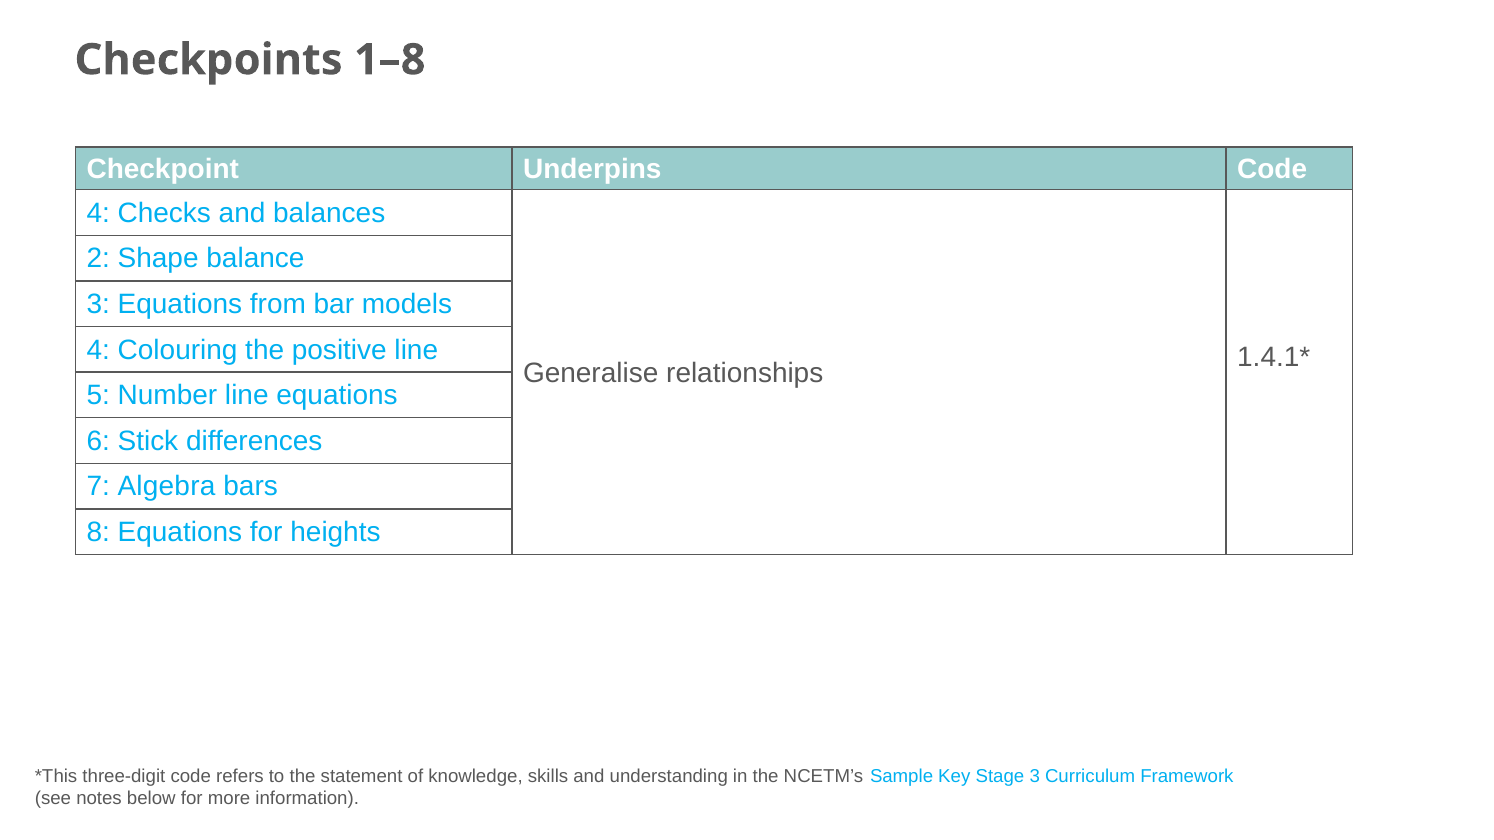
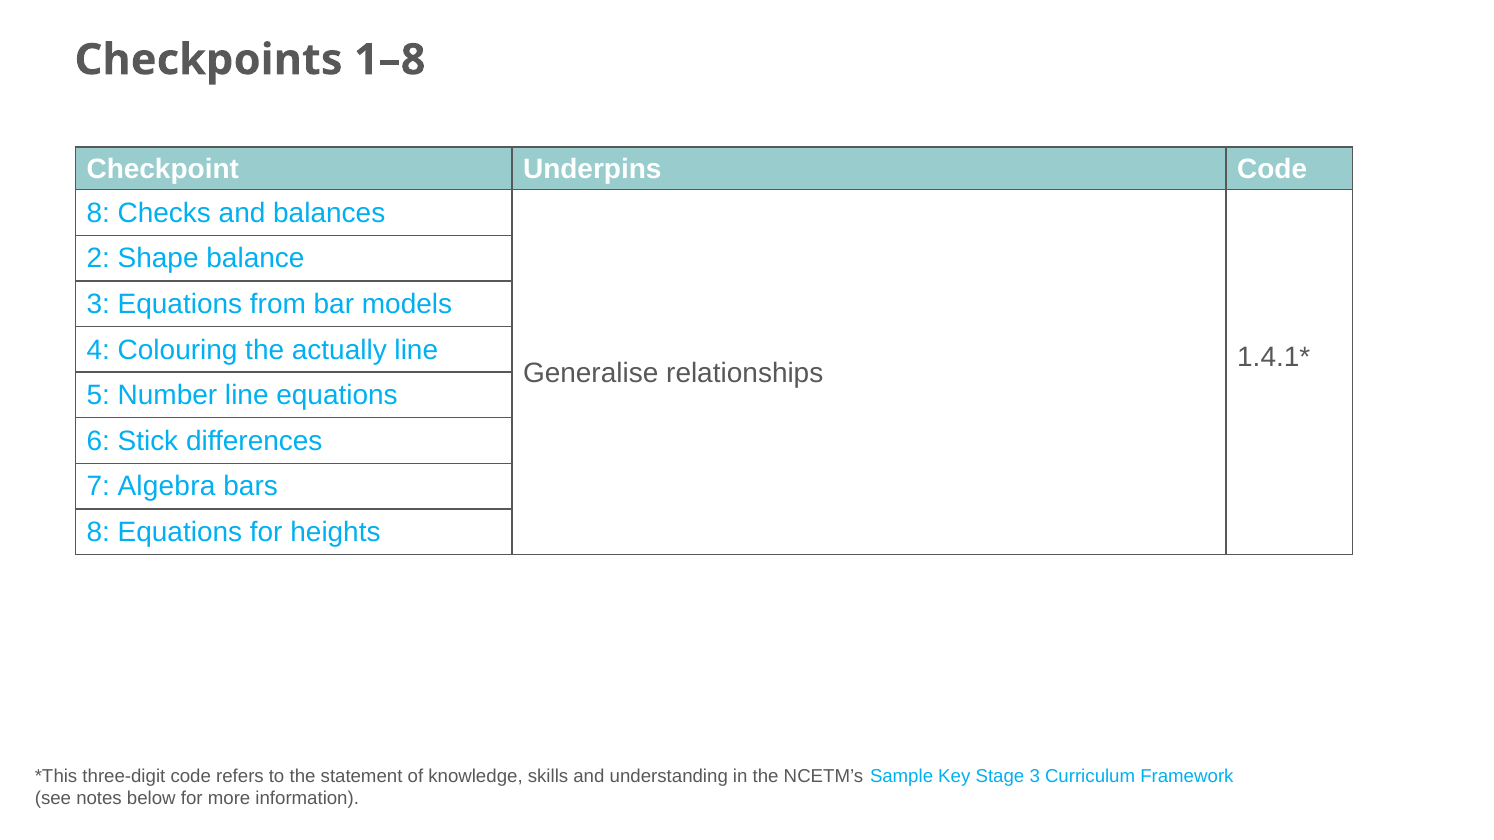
4 at (98, 213): 4 -> 8
positive: positive -> actually
